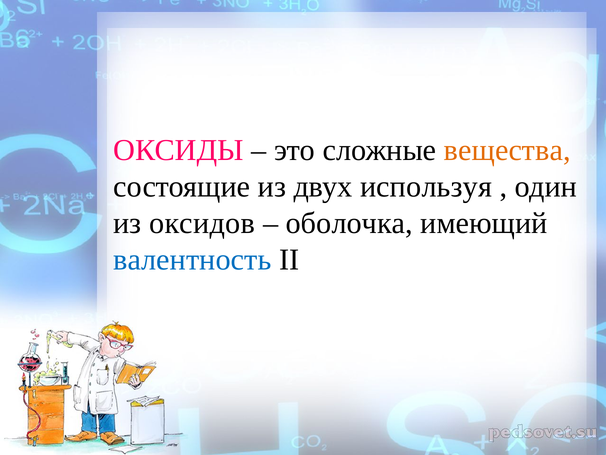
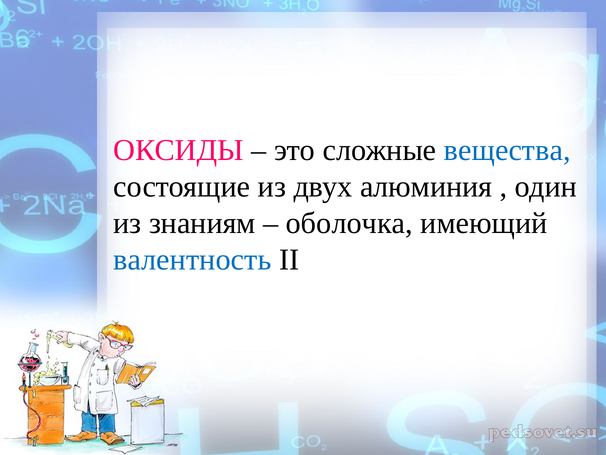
вещества colour: orange -> blue
используя: используя -> алюминия
оксидов: оксидов -> знаниям
